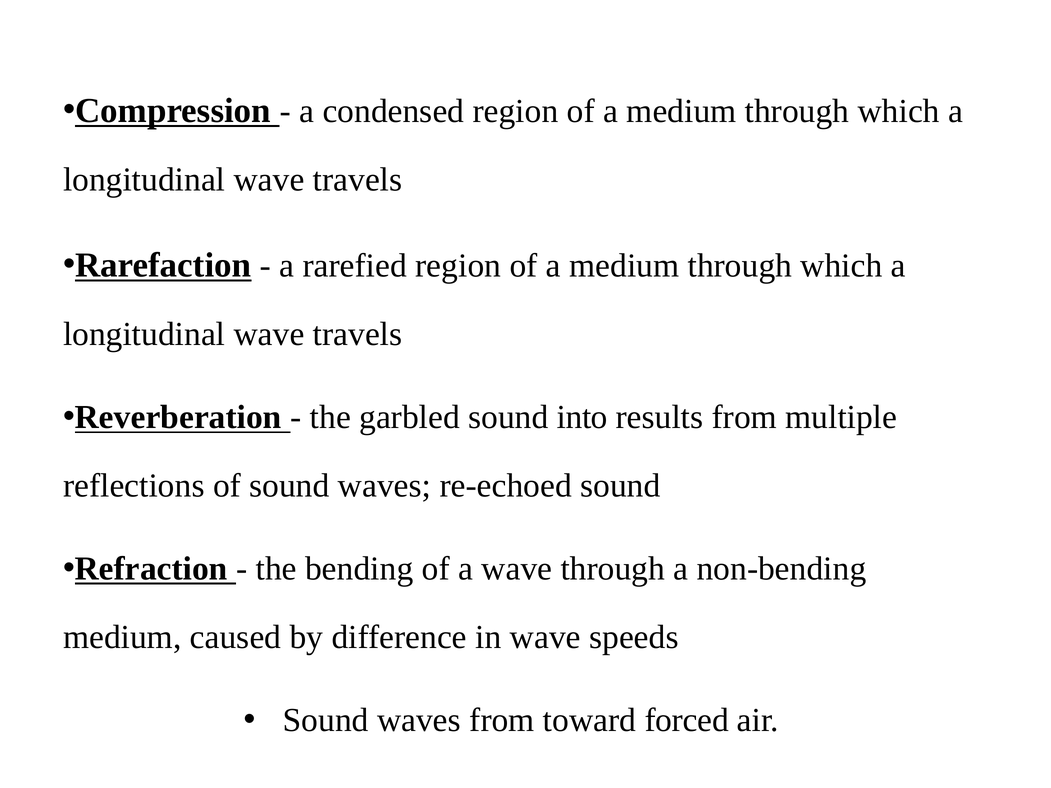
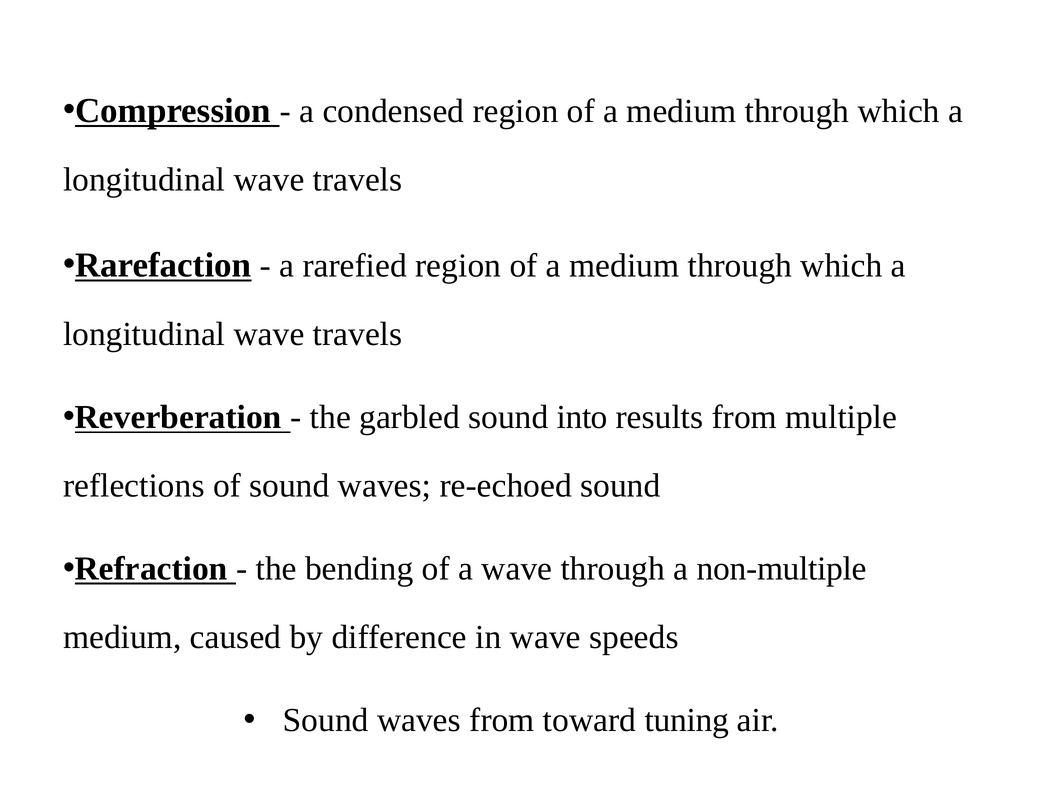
non-bending: non-bending -> non-multiple
forced: forced -> tuning
